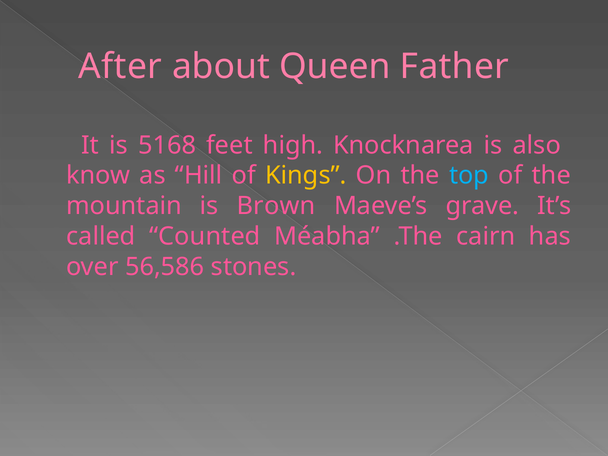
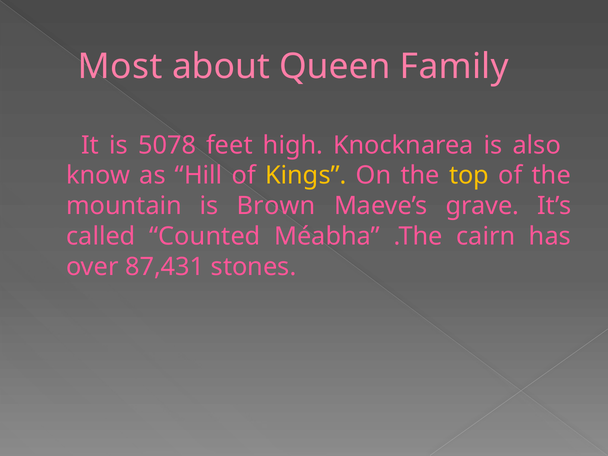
After: After -> Most
Father: Father -> Family
5168: 5168 -> 5078
top colour: light blue -> yellow
56,586: 56,586 -> 87,431
